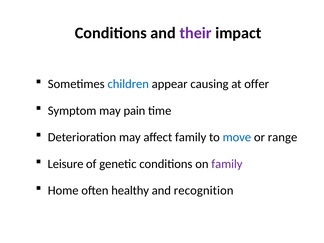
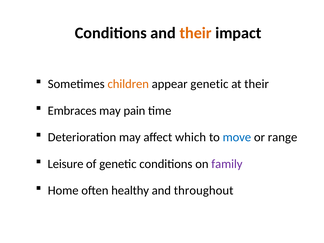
their at (196, 33) colour: purple -> orange
children colour: blue -> orange
appear causing: causing -> genetic
at offer: offer -> their
Symptom: Symptom -> Embraces
affect family: family -> which
recognition: recognition -> throughout
